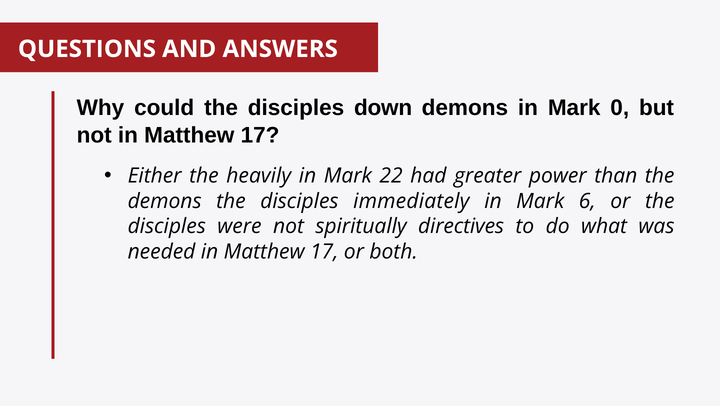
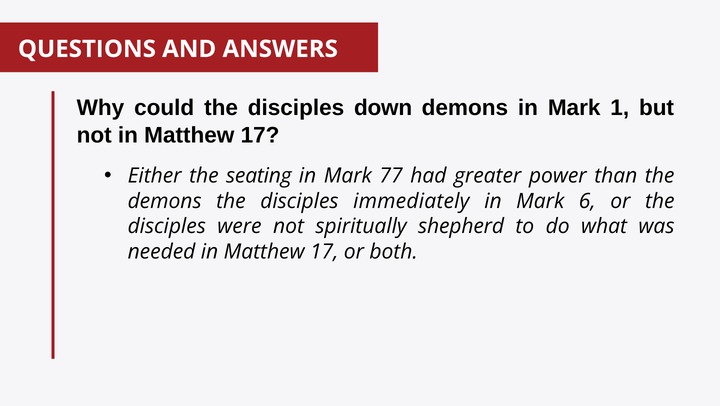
0: 0 -> 1
heavily: heavily -> seating
22: 22 -> 77
directives: directives -> shepherd
